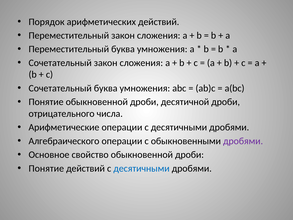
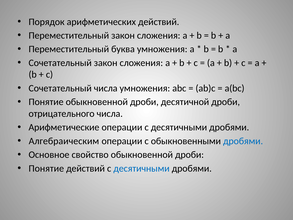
Сочетательный буква: буква -> числа
Алгебраического: Алгебраического -> Алгебраическим
дробями at (243, 141) colour: purple -> blue
